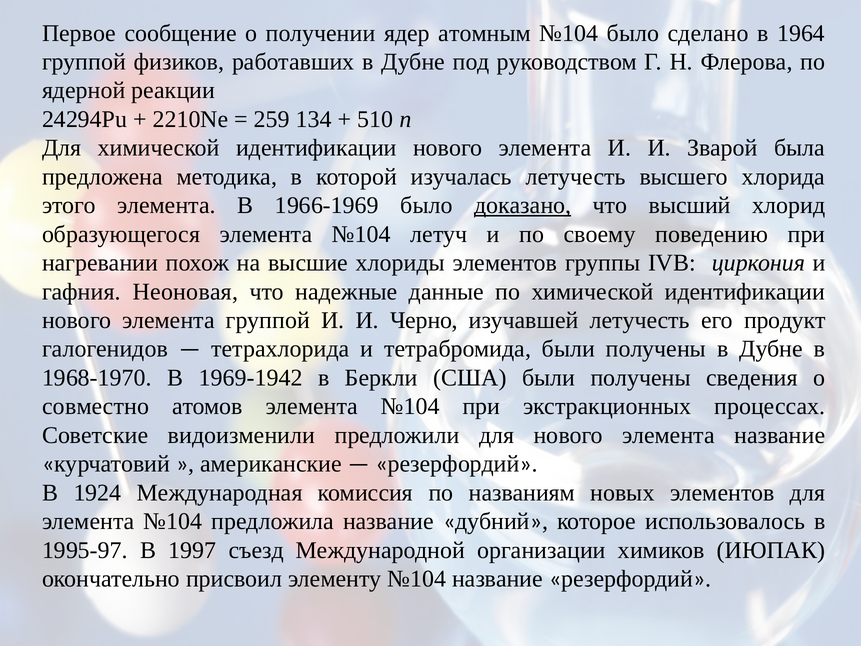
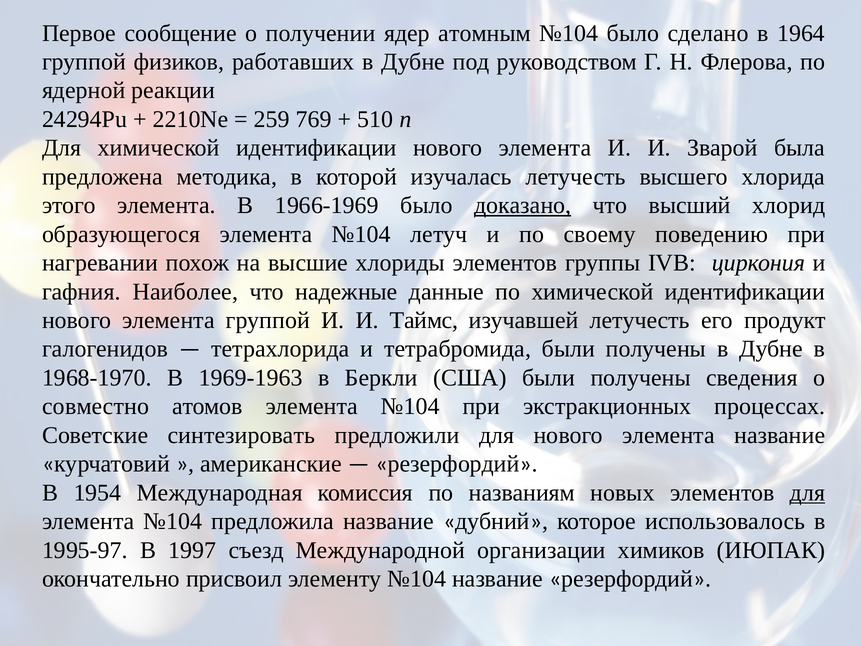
134: 134 -> 769
Неоновая: Неоновая -> Наиболее
Черно: Черно -> Таймс
1969-1942: 1969-1942 -> 1969-1963
видоизменили: видоизменили -> синтезировать
1924: 1924 -> 1954
для at (808, 492) underline: none -> present
